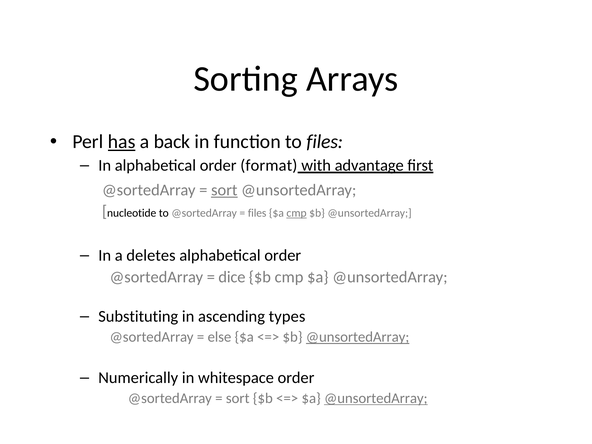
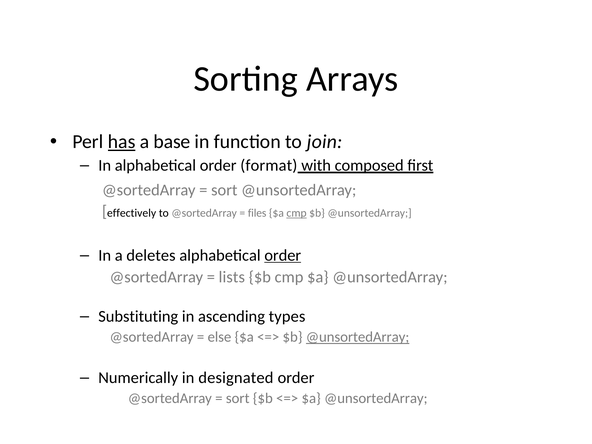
back: back -> base
to files: files -> join
advantage: advantage -> composed
sort at (224, 190) underline: present -> none
nucleotide: nucleotide -> effectively
order at (283, 255) underline: none -> present
dice: dice -> lists
whitespace: whitespace -> designated
@unsortedArray at (376, 398) underline: present -> none
